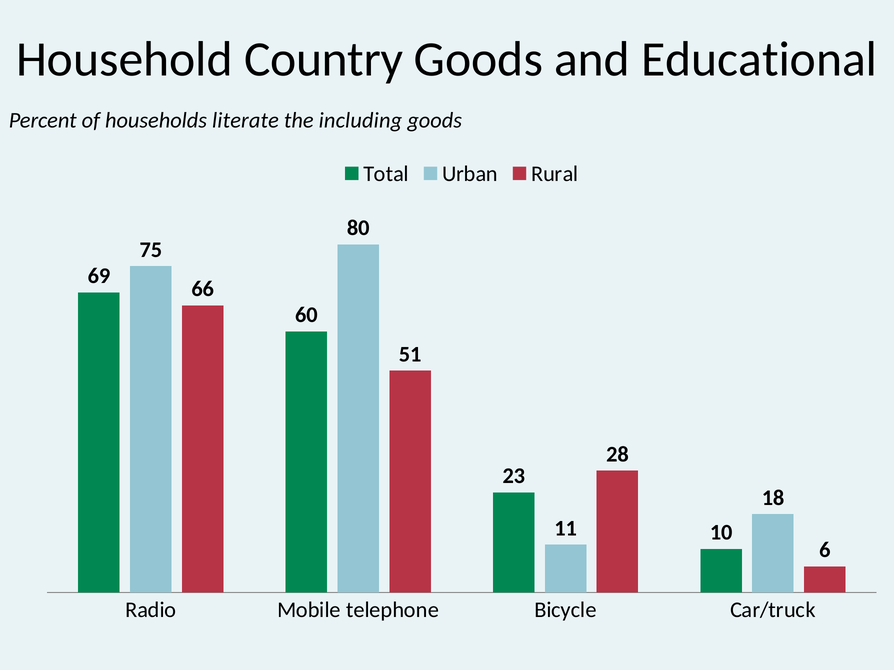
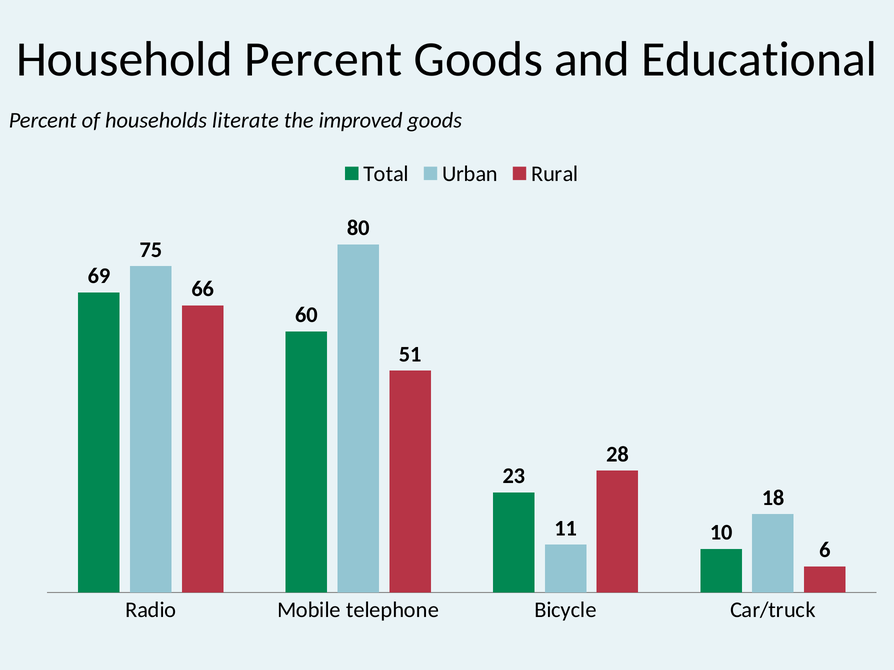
Household Country: Country -> Percent
including: including -> improved
